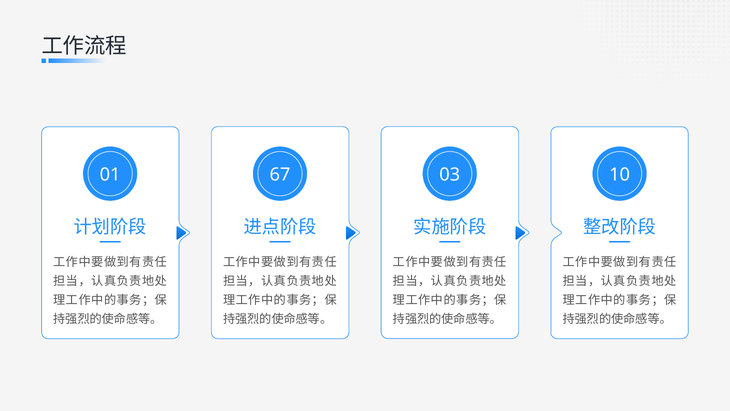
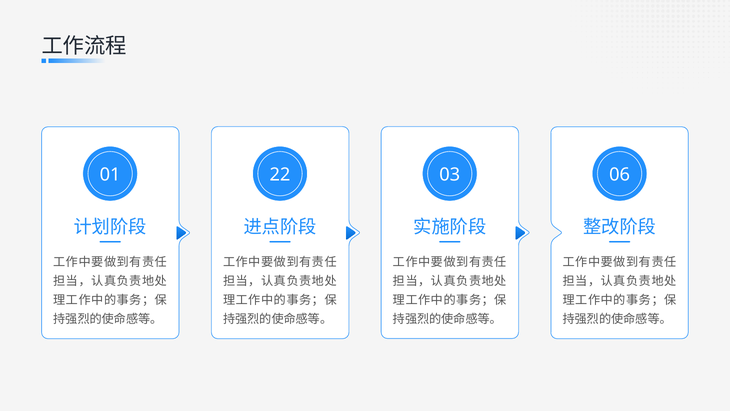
67: 67 -> 22
10: 10 -> 06
